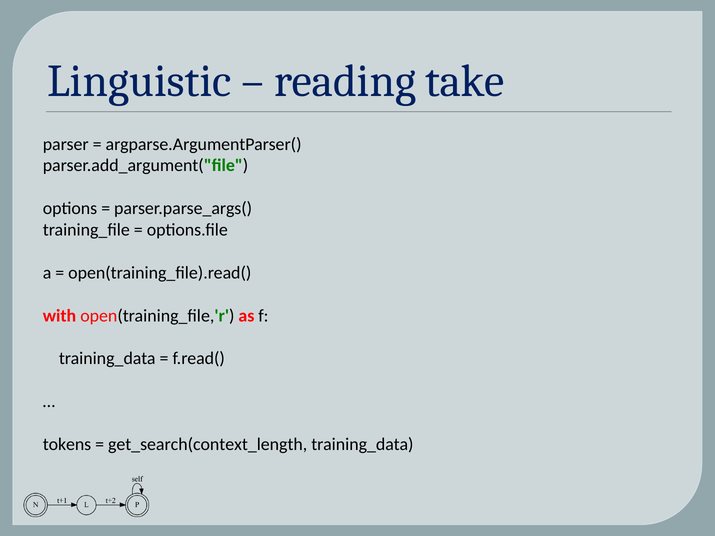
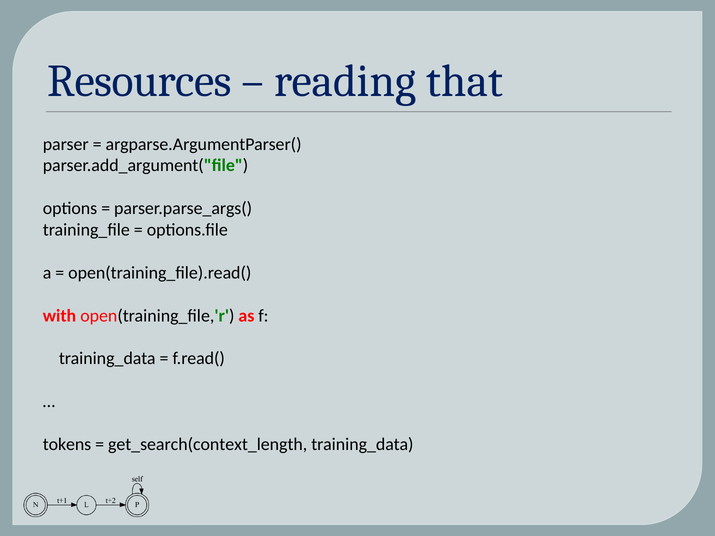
Linguistic: Linguistic -> Resources
take: take -> that
